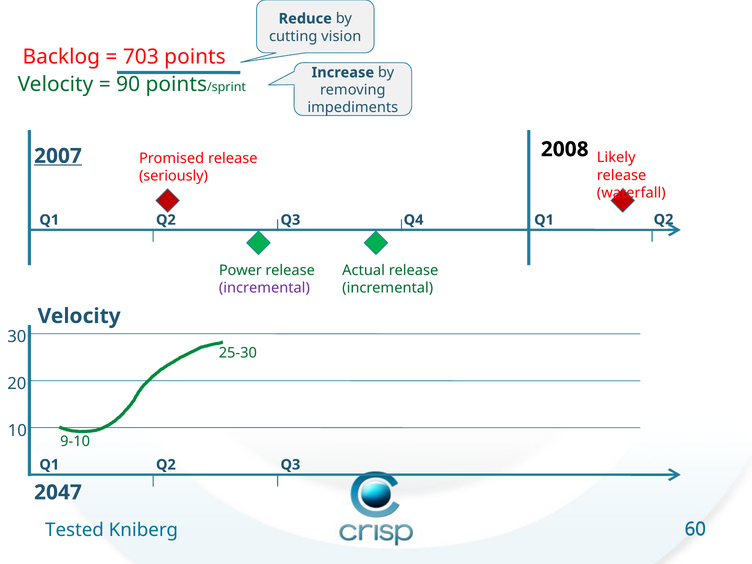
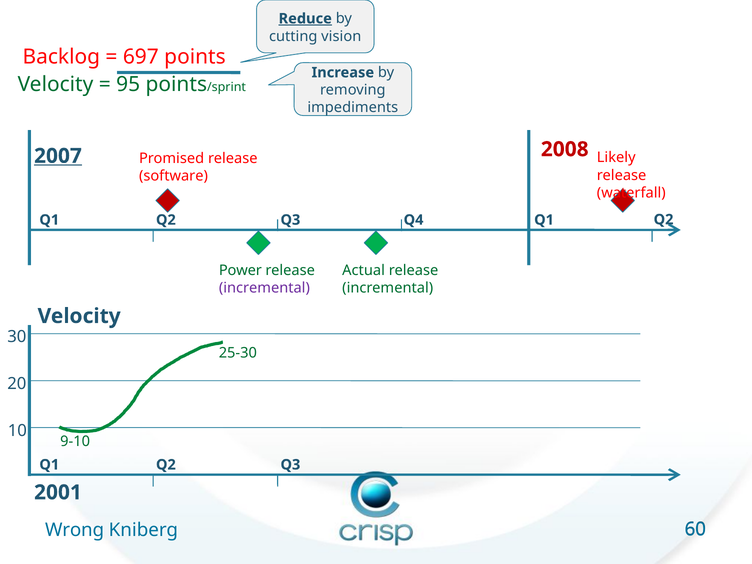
Reduce underline: none -> present
703: 703 -> 697
90: 90 -> 95
2008 colour: black -> red
seriously: seriously -> software
2047: 2047 -> 2001
Tested: Tested -> Wrong
